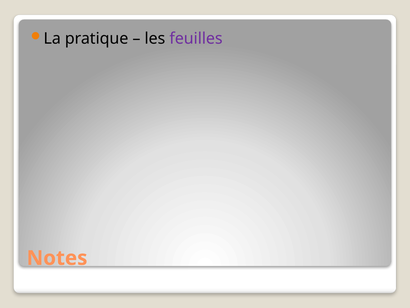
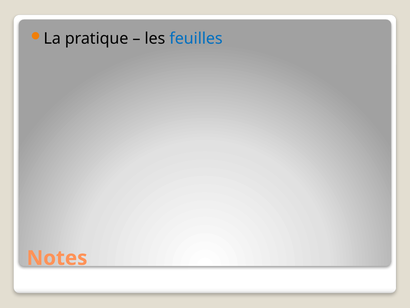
feuilles colour: purple -> blue
